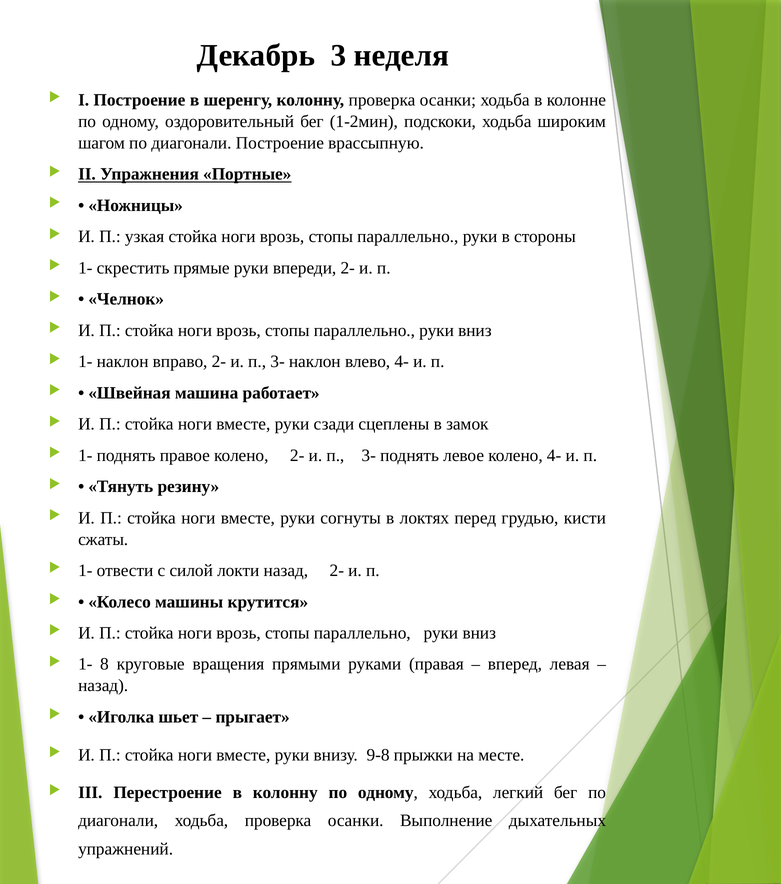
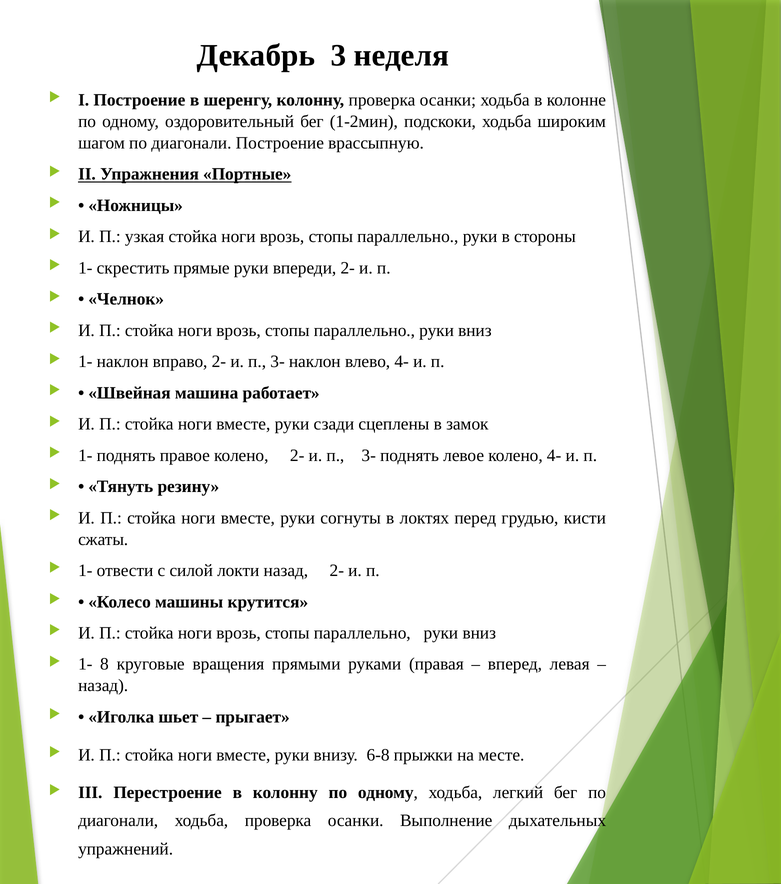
9-8: 9-8 -> 6-8
